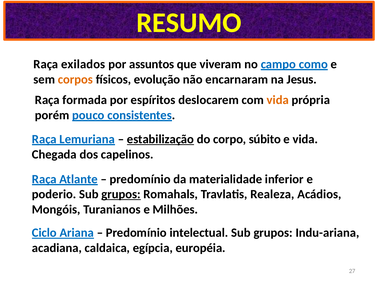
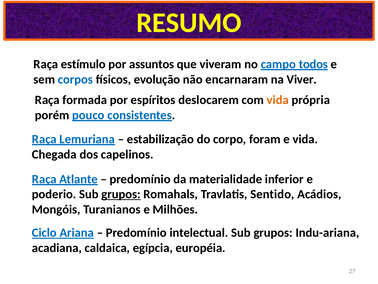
exilados: exilados -> estímulo
como: como -> todos
corpos colour: orange -> blue
Jesus: Jesus -> Viver
estabilização underline: present -> none
súbito: súbito -> foram
Realeza: Realeza -> Sentido
